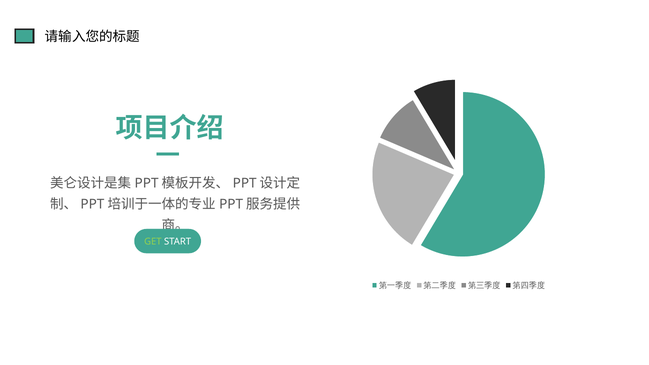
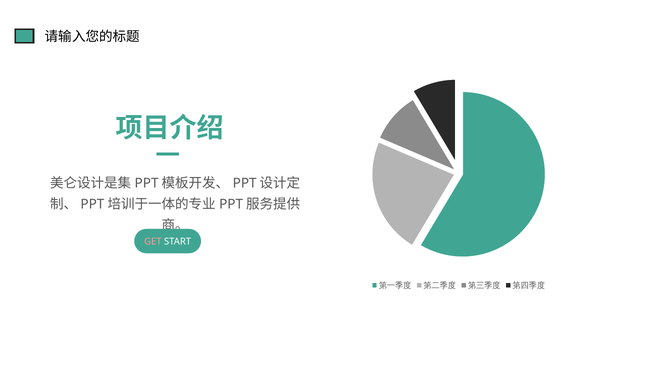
GET colour: light green -> pink
